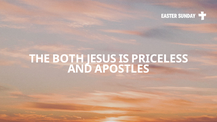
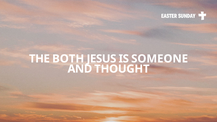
PRICELESS: PRICELESS -> SOMEONE
APOSTLES: APOSTLES -> THOUGHT
